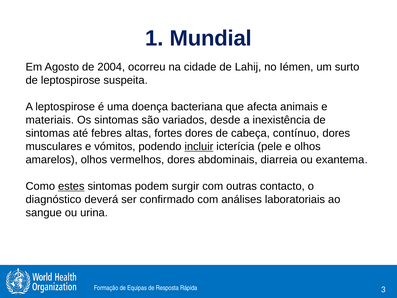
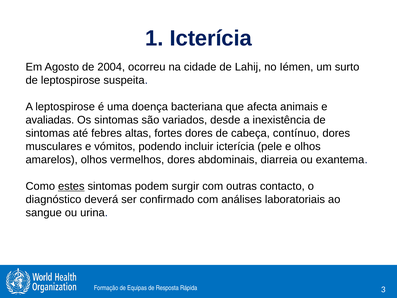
1 Mundial: Mundial -> Icterícia
materiais: materiais -> avaliadas
incluir underline: present -> none
